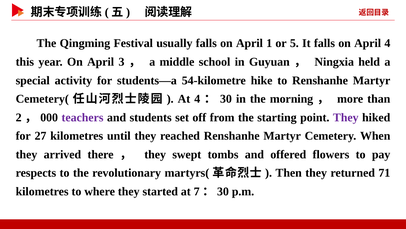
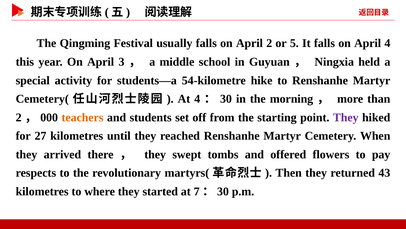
April 1: 1 -> 2
teachers colour: purple -> orange
71: 71 -> 43
